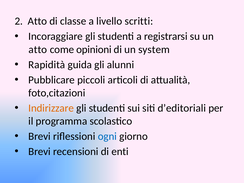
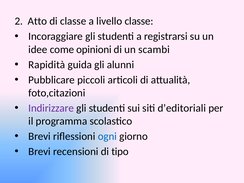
livello scritti: scritti -> classe
atto at (38, 49): atto -> idee
system: system -> scambi
Indirizzare colour: orange -> purple
enti: enti -> tipo
